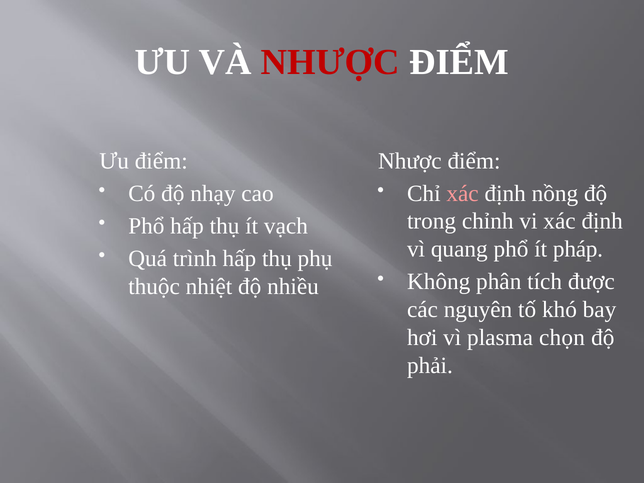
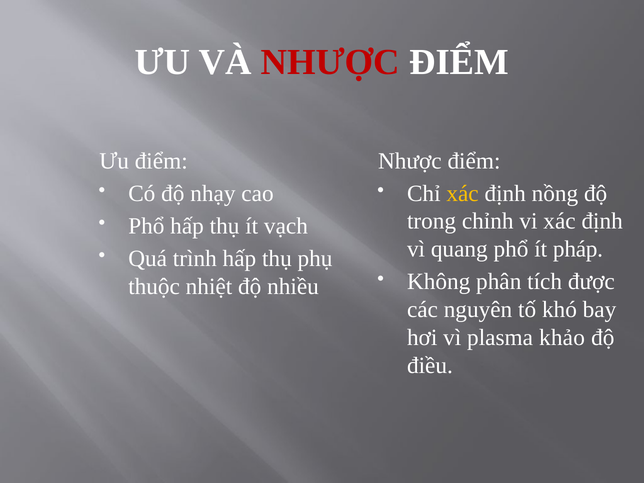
xác at (463, 193) colour: pink -> yellow
chọn: chọn -> khảo
phải: phải -> điều
